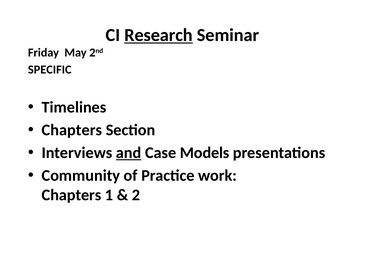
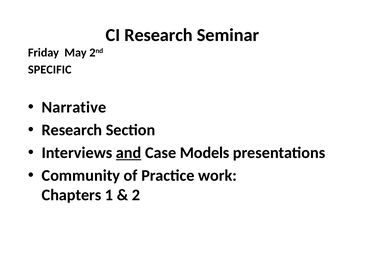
Research at (159, 35) underline: present -> none
Timelines: Timelines -> Narrative
Chapters at (72, 130): Chapters -> Research
